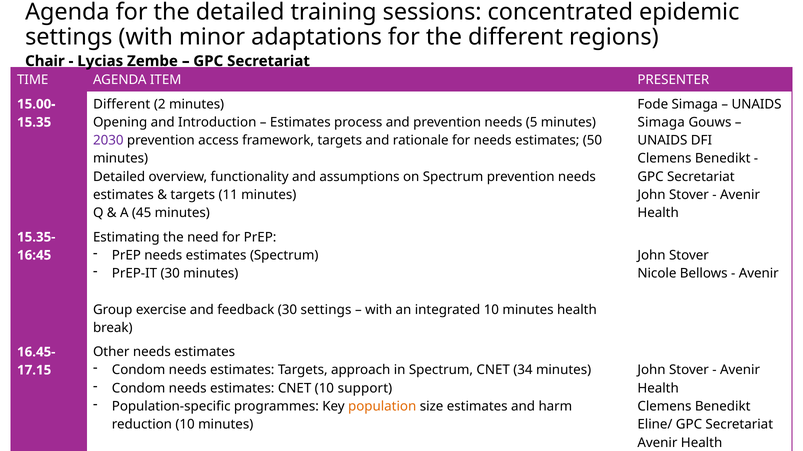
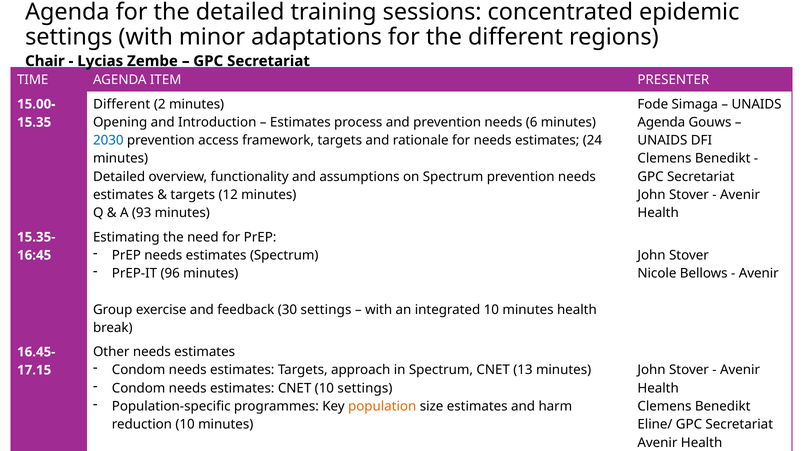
5: 5 -> 6
Simaga at (661, 122): Simaga -> Agenda
2030 colour: purple -> blue
50: 50 -> 24
11: 11 -> 12
45: 45 -> 93
PrEP-IT 30: 30 -> 96
34: 34 -> 13
10 support: support -> settings
